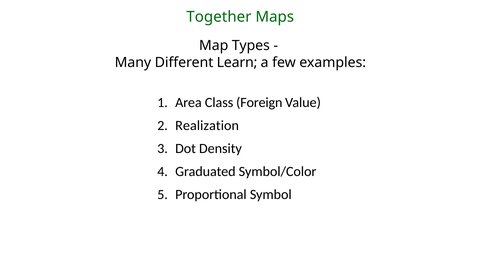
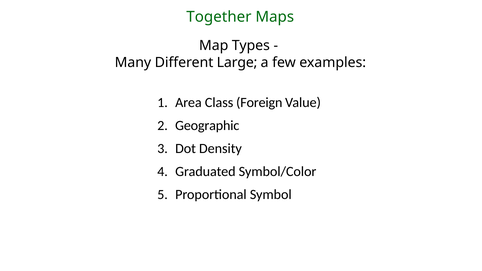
Learn: Learn -> Large
Realization: Realization -> Geographic
